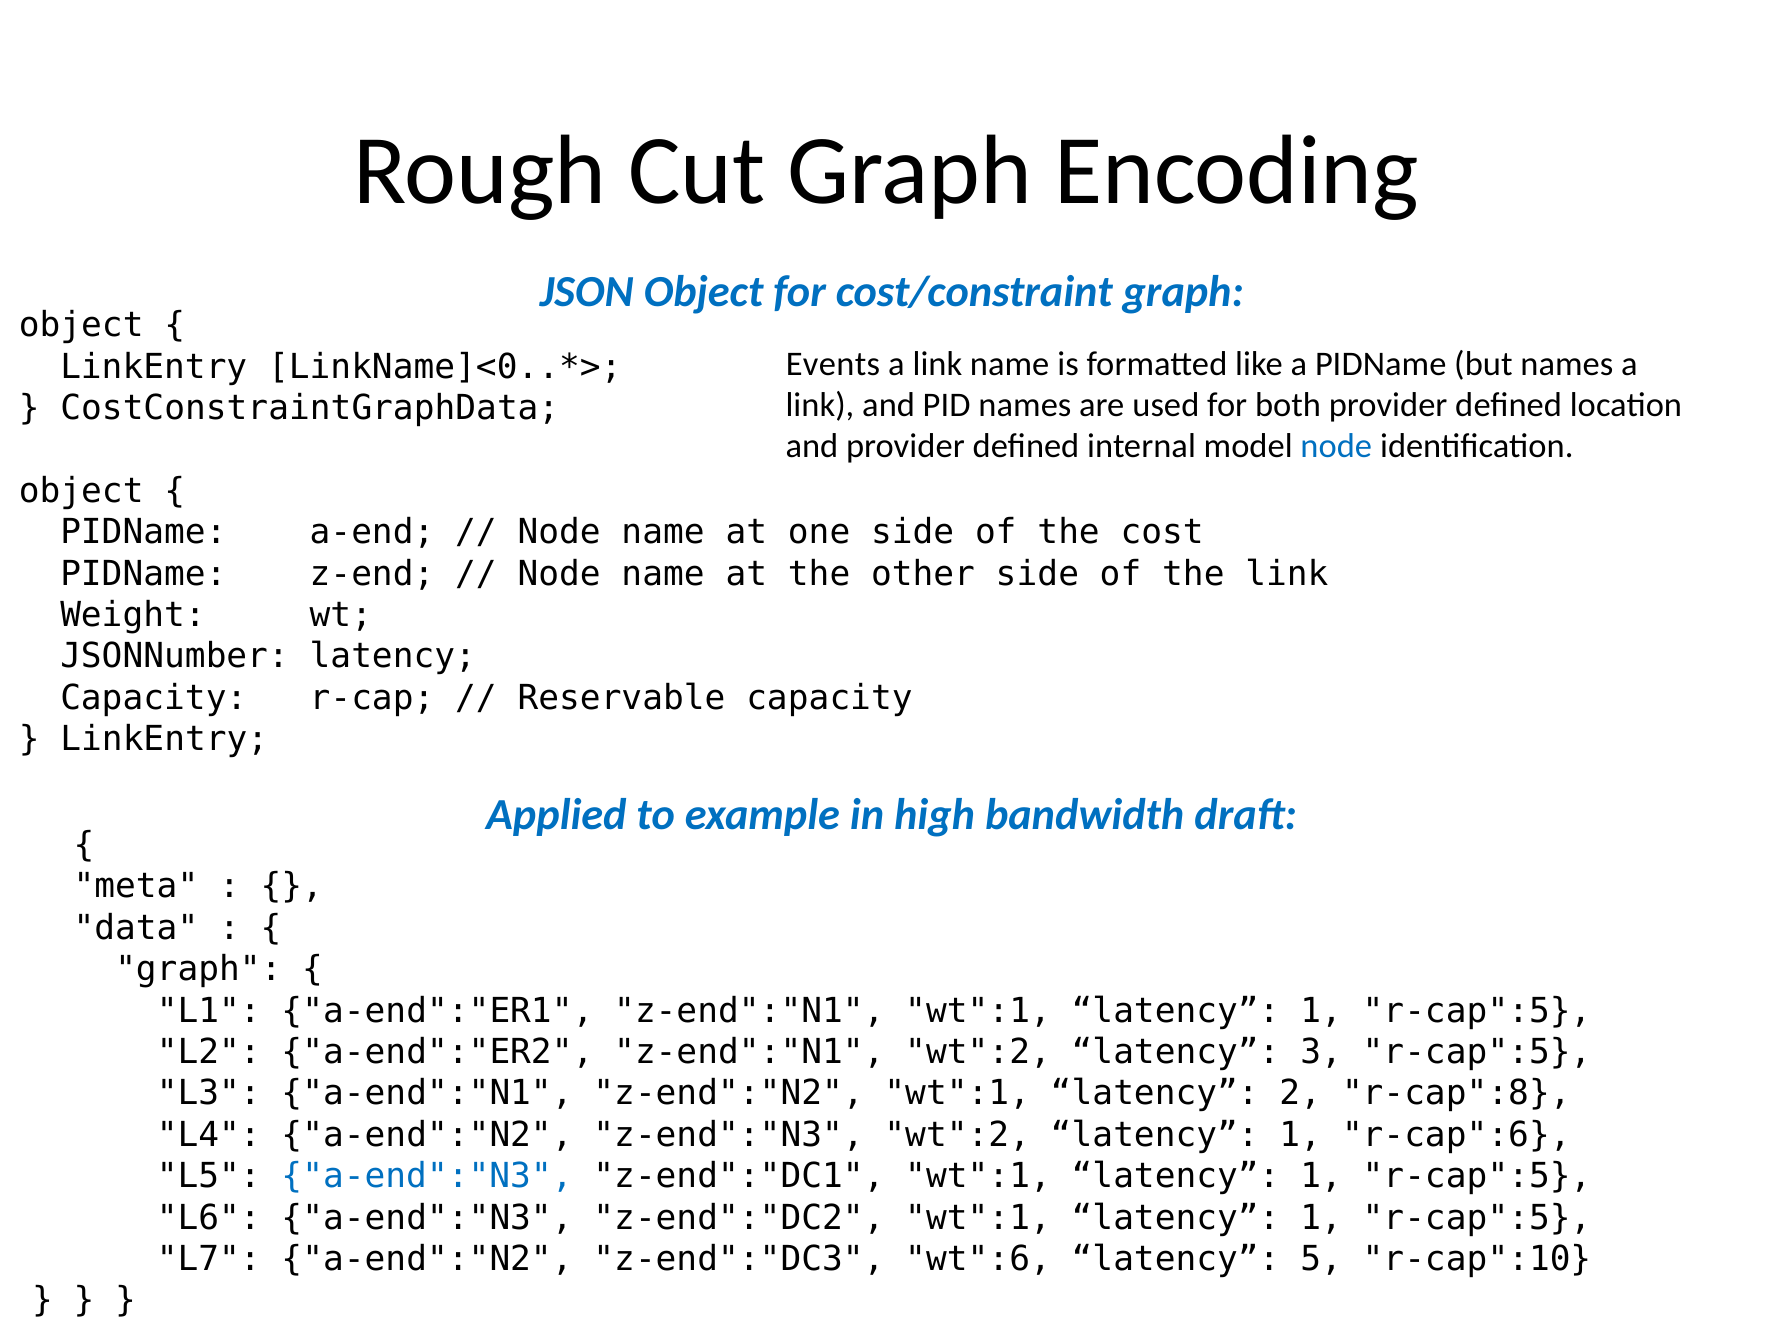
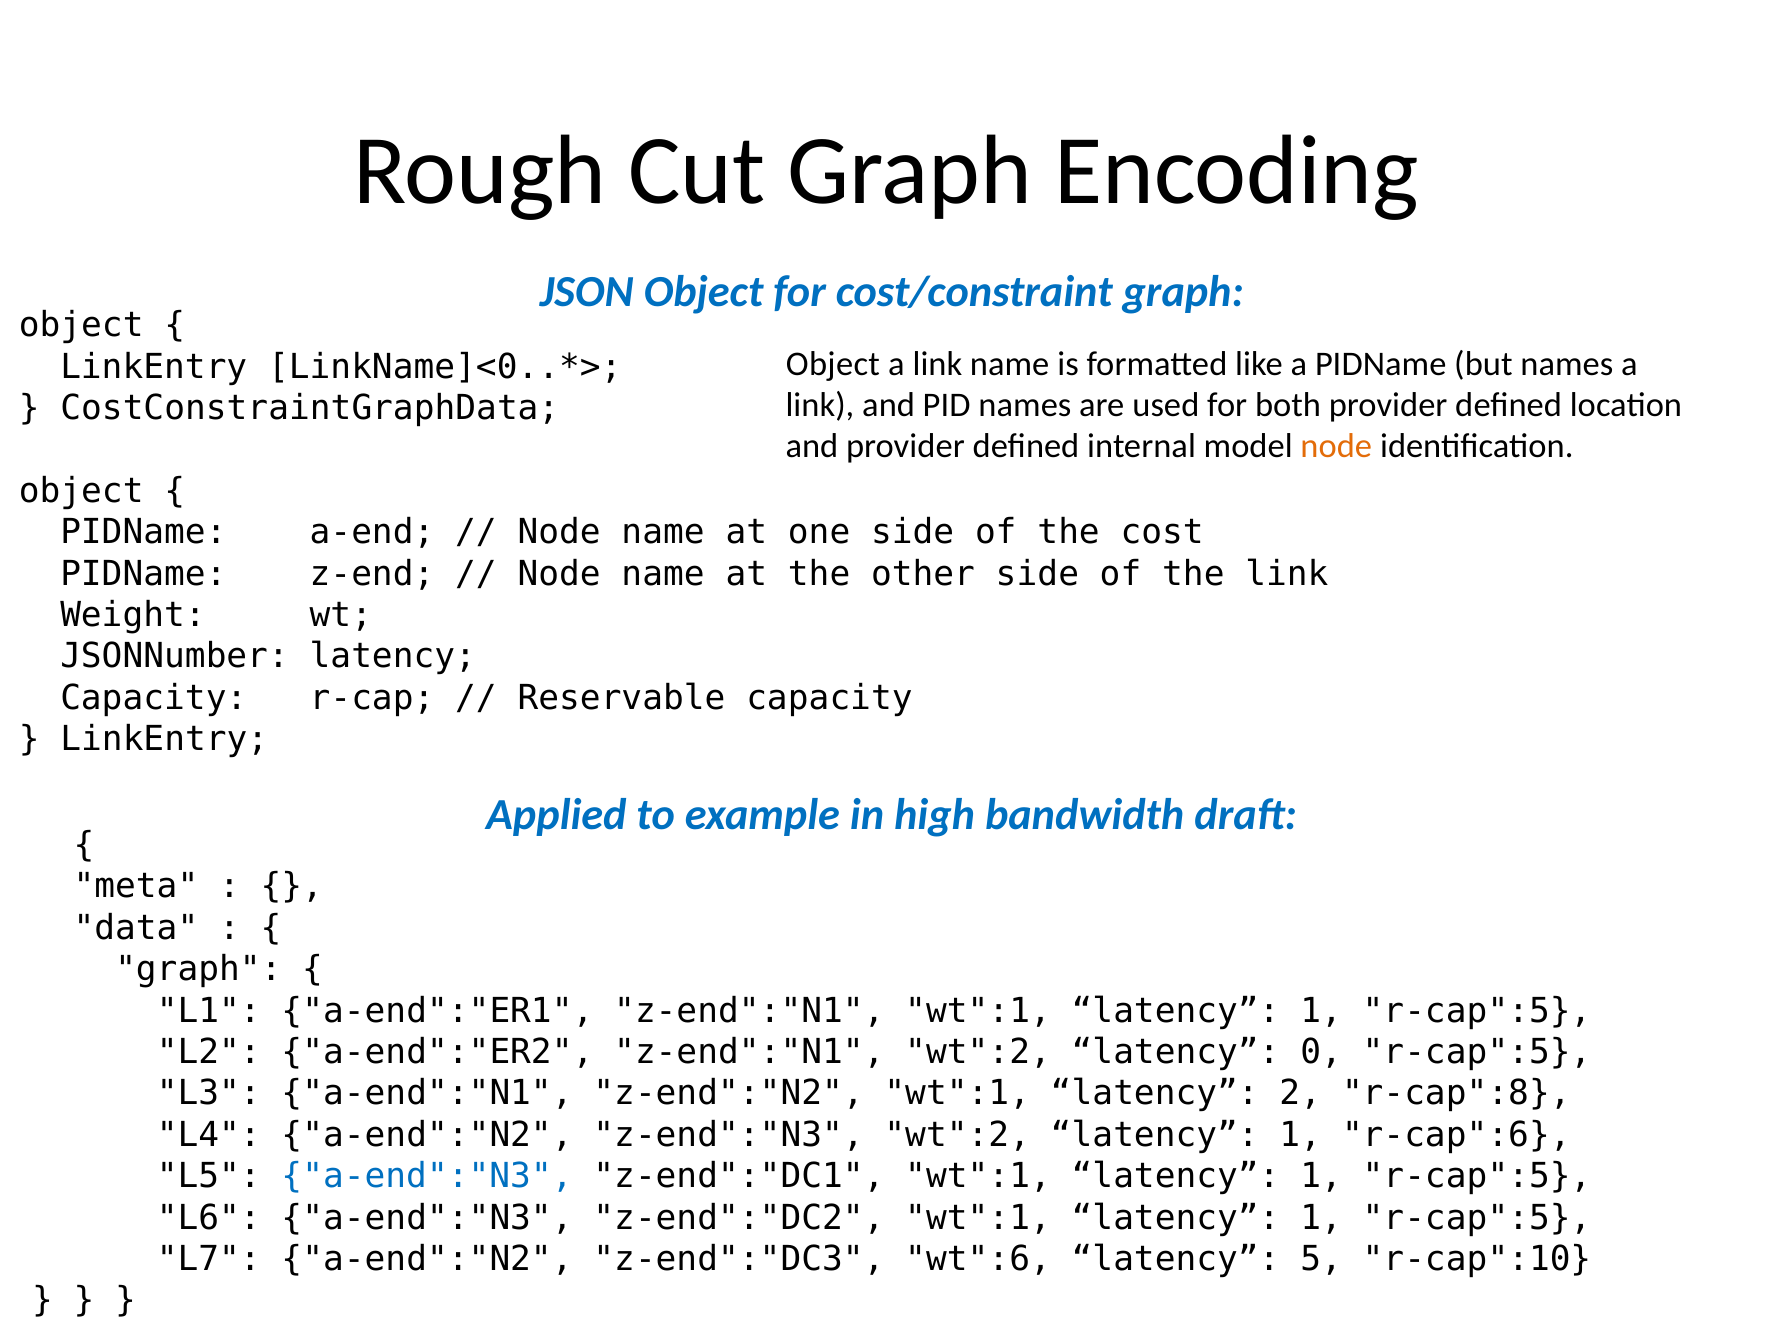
Events at (833, 364): Events -> Object
node at (1336, 446) colour: blue -> orange
3: 3 -> 0
